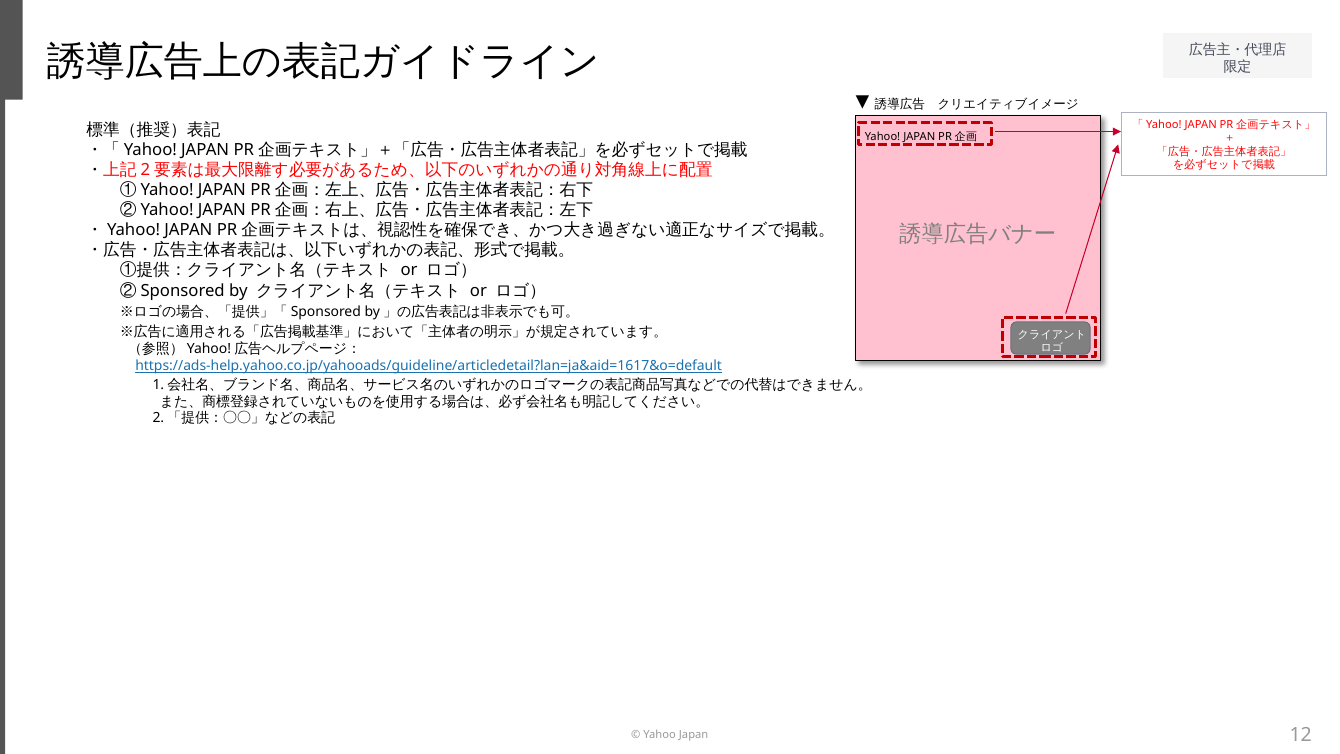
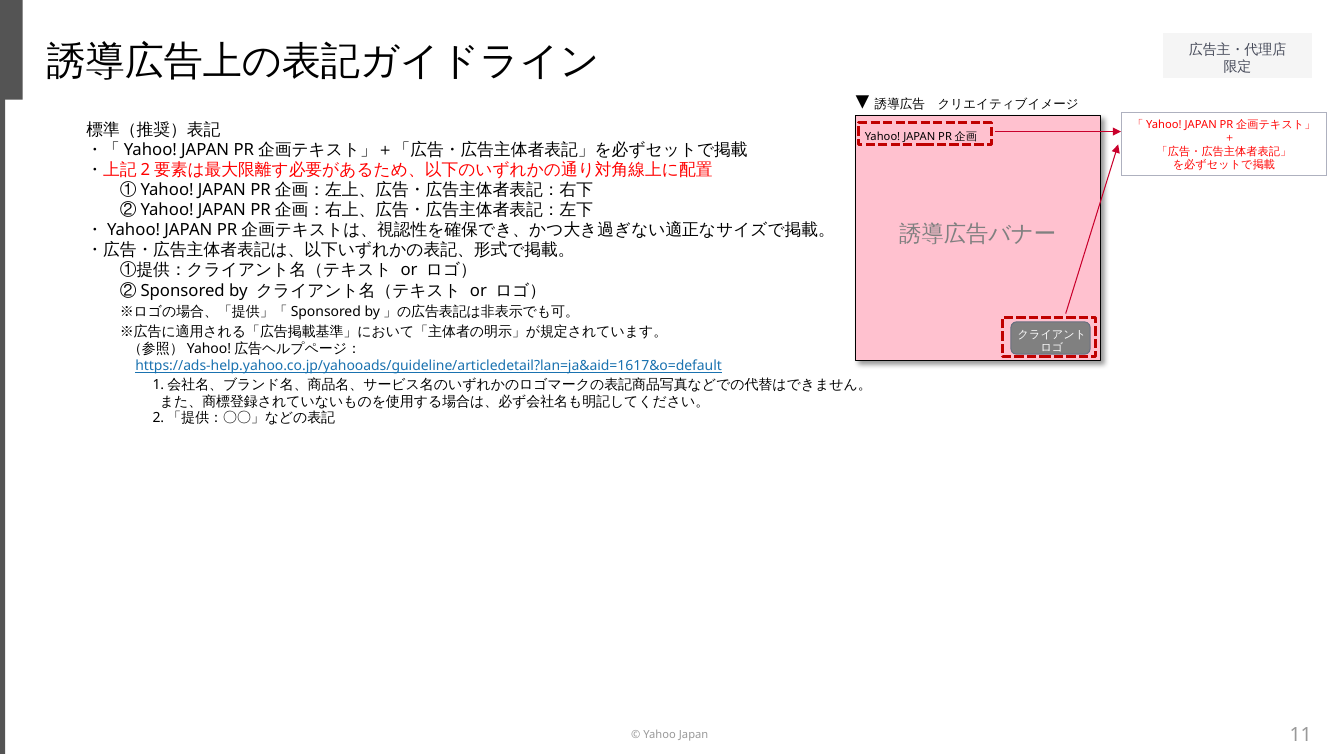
12: 12 -> 11
